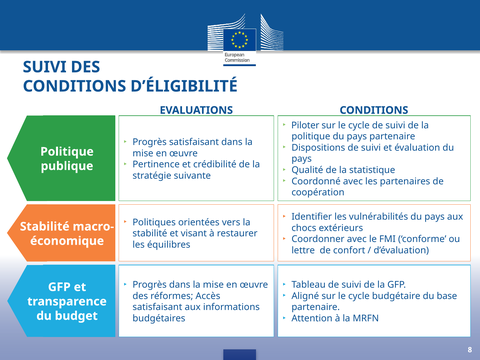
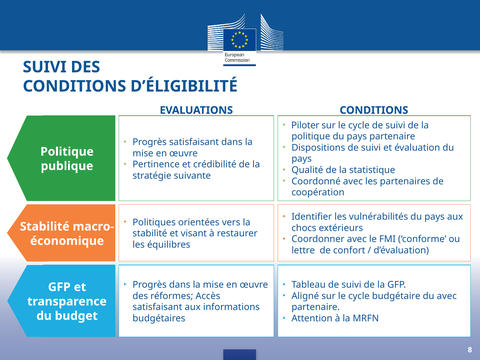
du base: base -> avec
